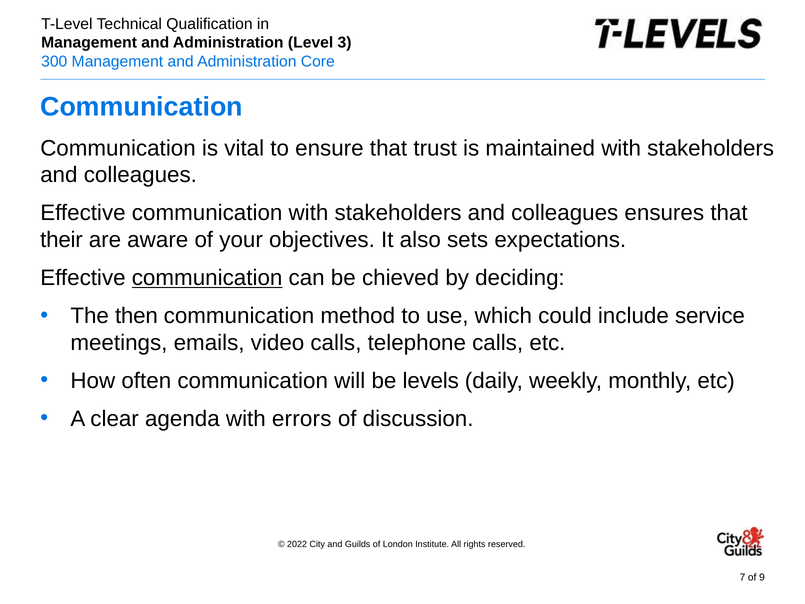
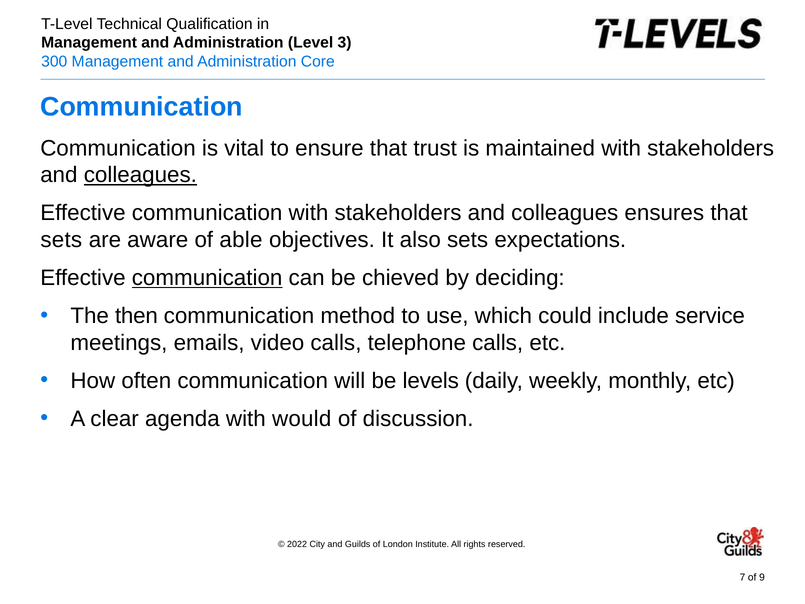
colleagues at (140, 175) underline: none -> present
their at (61, 240): their -> sets
your: your -> able
errors: errors -> would
